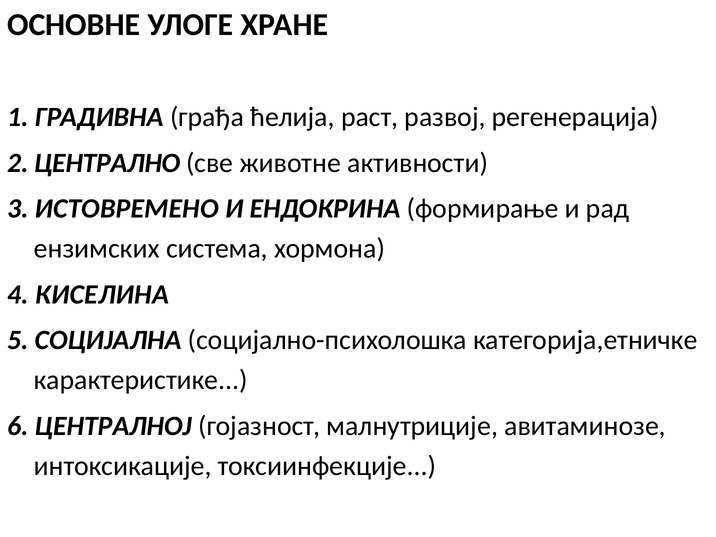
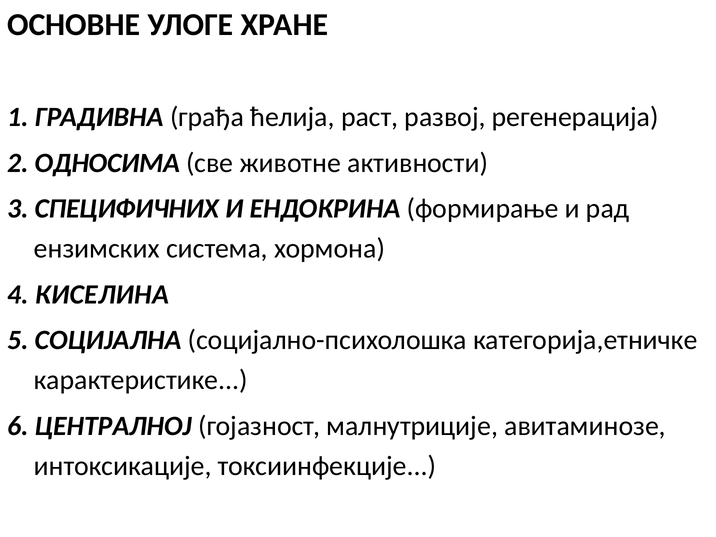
ЦЕНТРАЛНО: ЦЕНТРАЛНО -> ОДНОСИМА
ИСТОВРЕМЕНО: ИСТОВРЕМЕНО -> СПЕЦИФИЧНИХ
